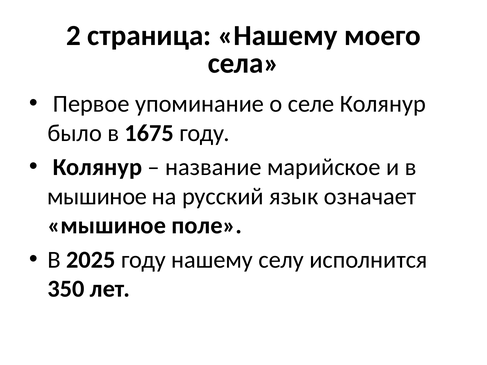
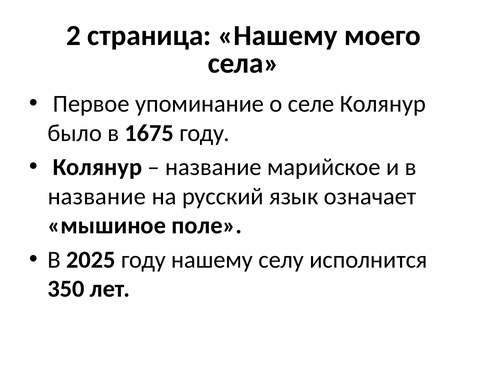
мышиное at (97, 197): мышиное -> название
